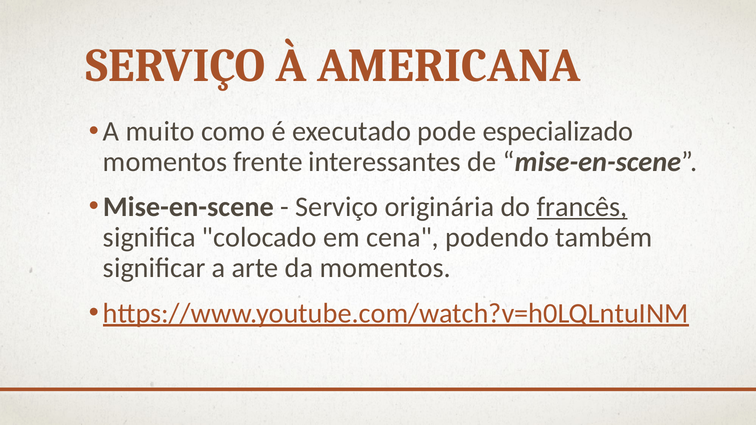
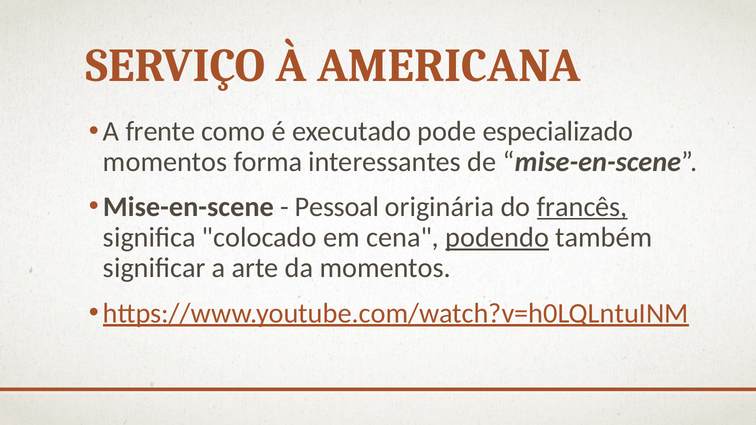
muito: muito -> frente
frente: frente -> forma
Serviço at (337, 207): Serviço -> Pessoal
podendo underline: none -> present
